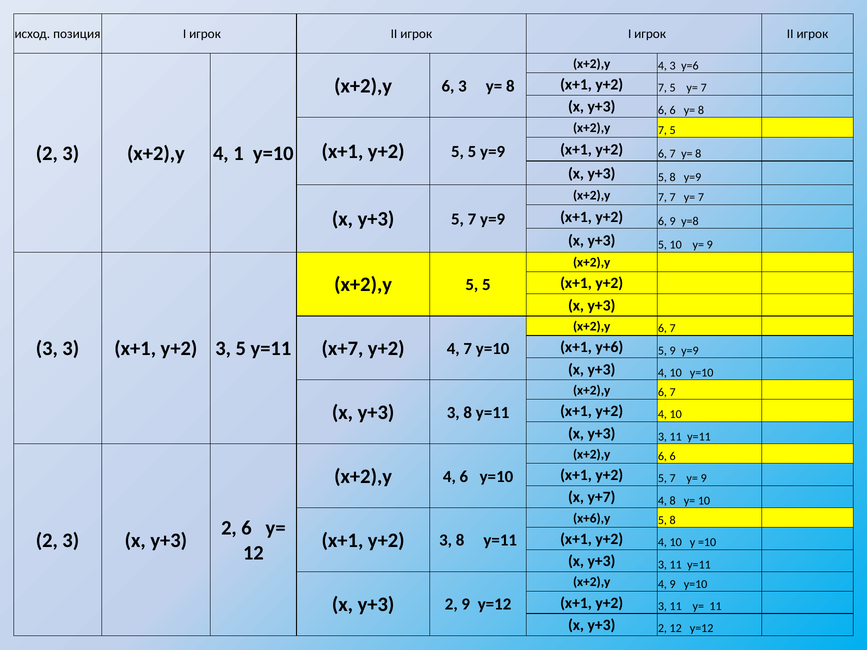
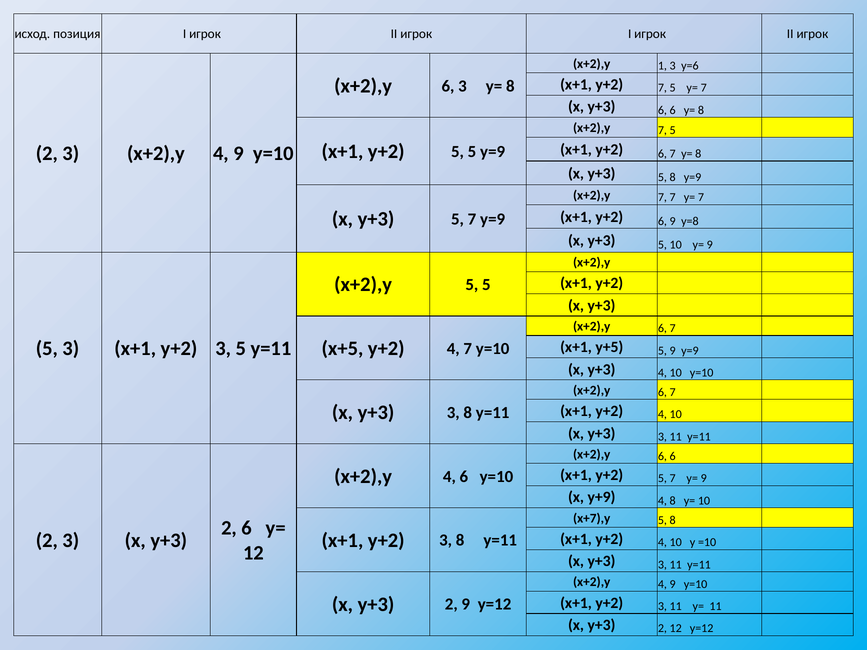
4 at (662, 66): 4 -> 1
3 х+2),у 4 1: 1 -> 9
3 at (47, 349): 3 -> 5
х+7: х+7 -> х+5
у+6: у+6 -> у+5
у+7: у+7 -> у+9
х+6),у: х+6),у -> х+7),у
